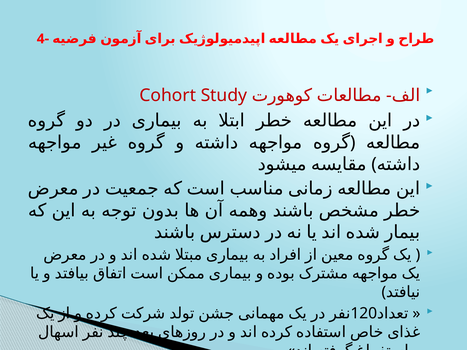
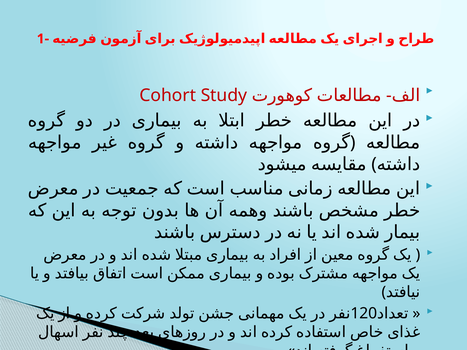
4-: 4- -> 1-
